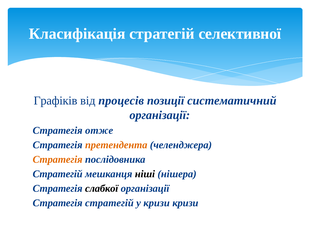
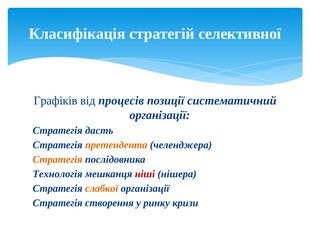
отже: отже -> дасть
Стратегій at (58, 174): Стратегій -> Технологія
ніші colour: black -> red
слабкої colour: black -> orange
Стратегія стратегій: стратегій -> створення
у кризи: кризи -> ринку
